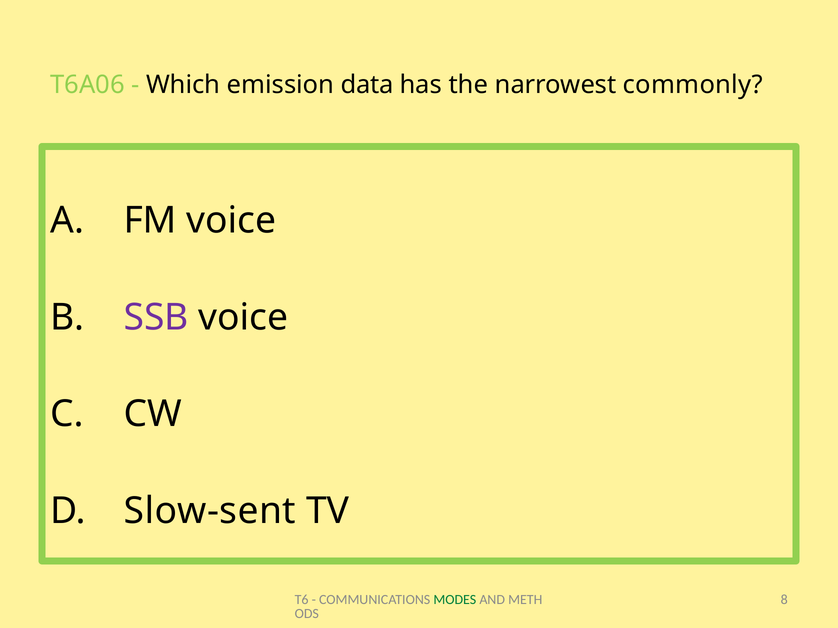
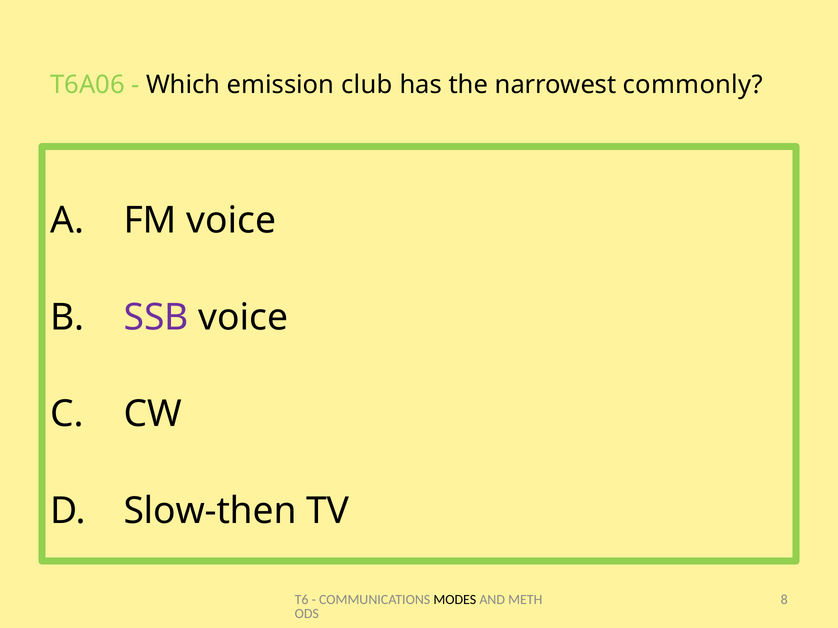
data: data -> club
Slow-sent: Slow-sent -> Slow-then
MODES colour: green -> black
